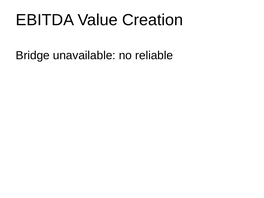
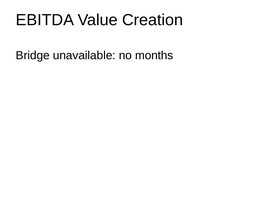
reliable: reliable -> months
